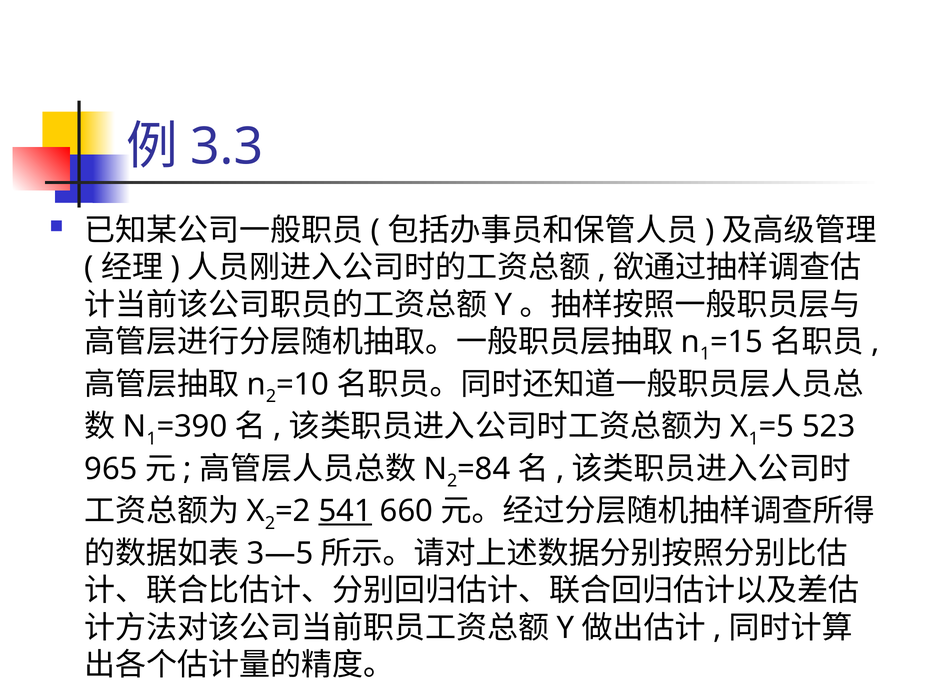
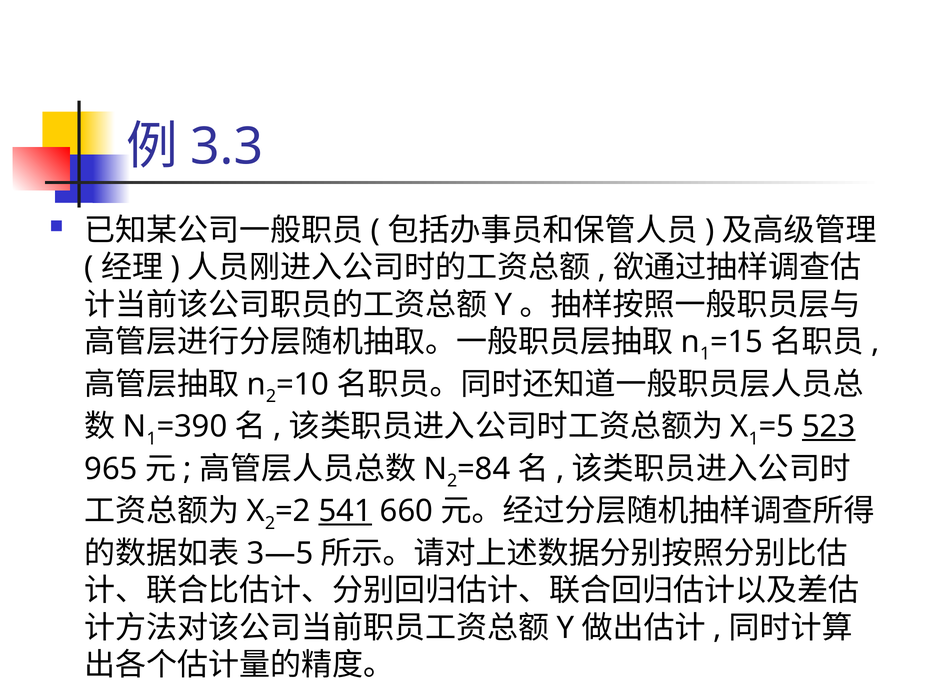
523 underline: none -> present
